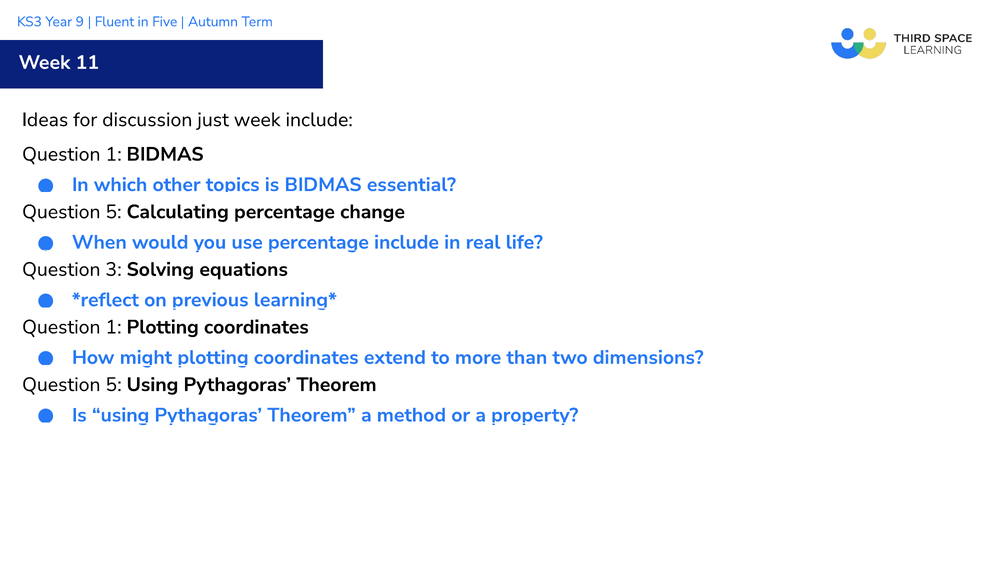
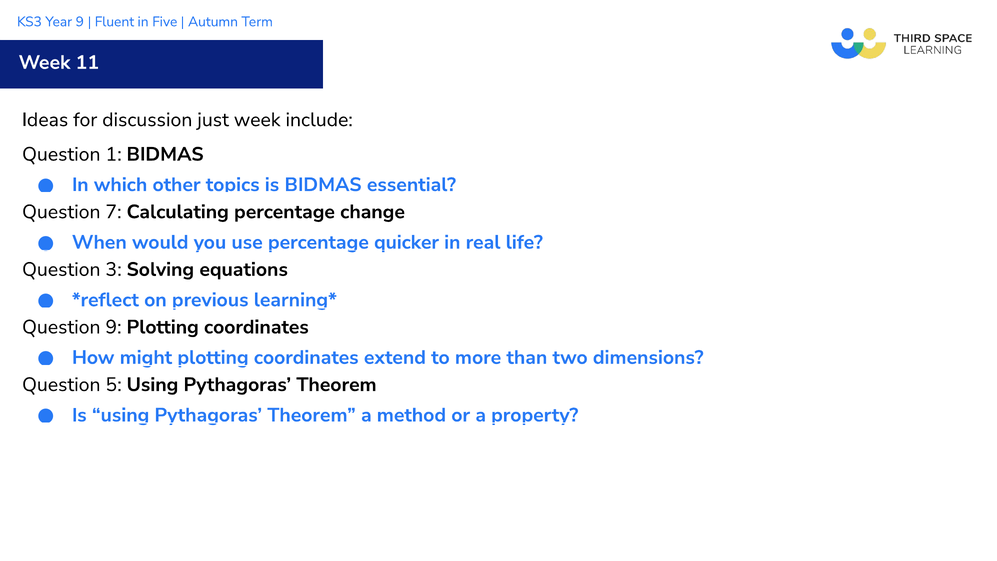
5 at (113, 212): 5 -> 7
percentage include: include -> quicker
1 at (113, 327): 1 -> 9
